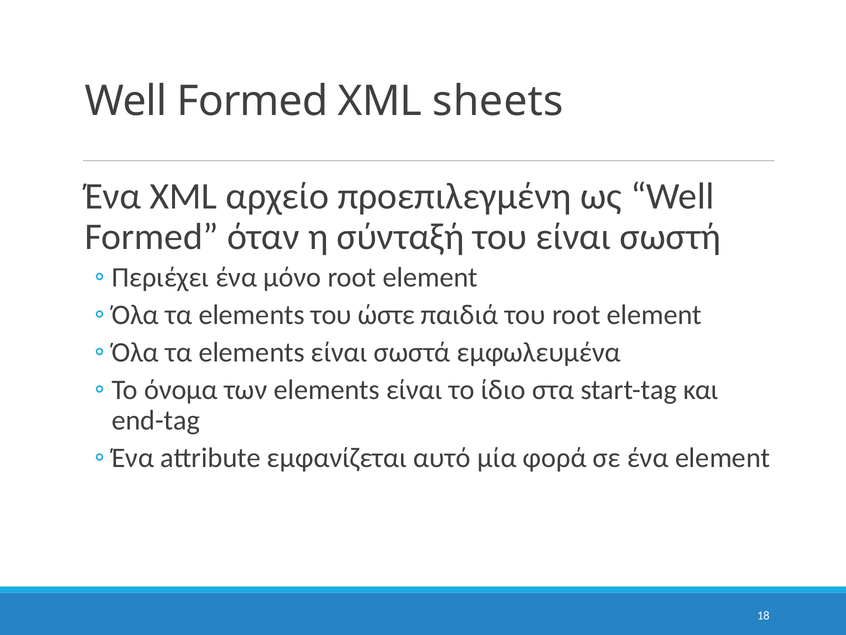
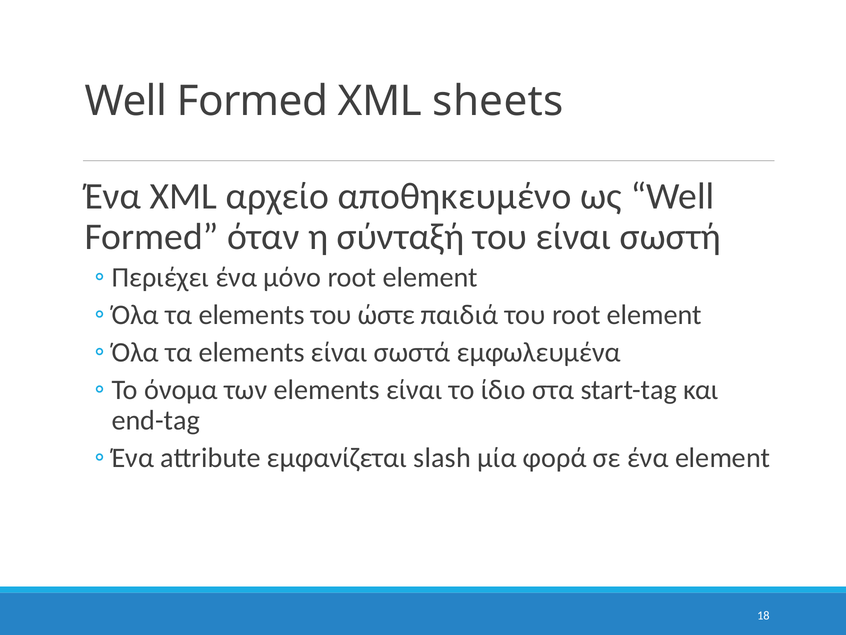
προεπιλεγμένη: προεπιλεγμένη -> αποθηκευμένο
αυτό: αυτό -> slash
